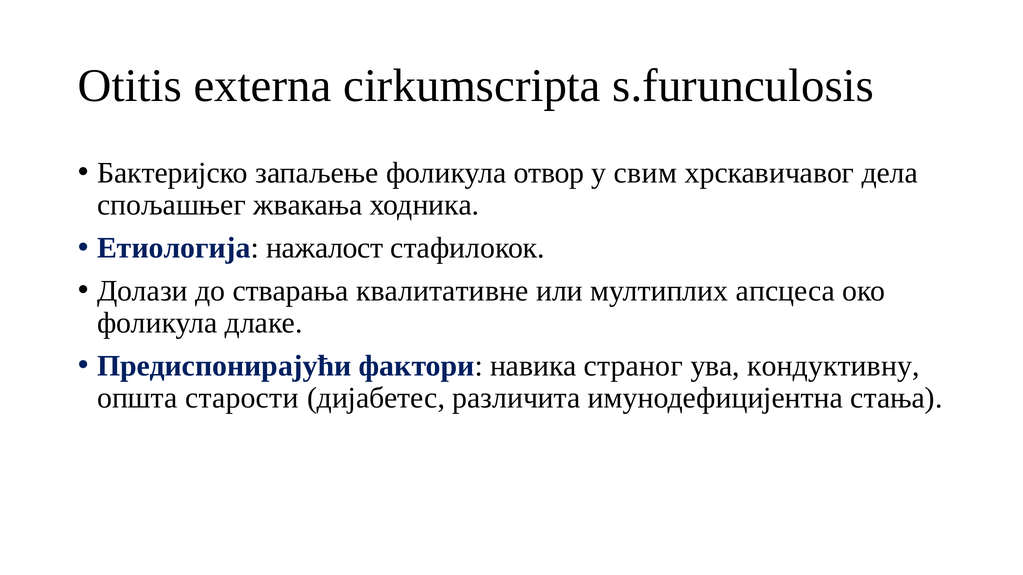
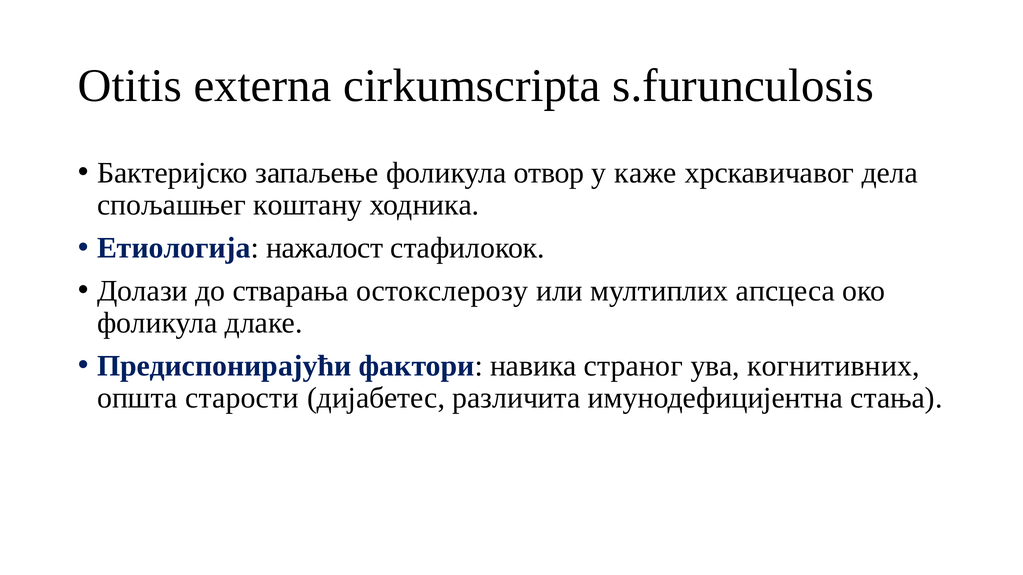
свим: свим -> каже
жвакања: жвакања -> коштану
квалитативне: квалитативне -> остокслерозу
кондуктивну: кондуктивну -> когнитивних
